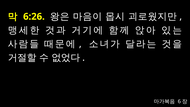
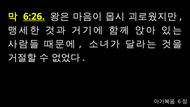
6:26 underline: none -> present
